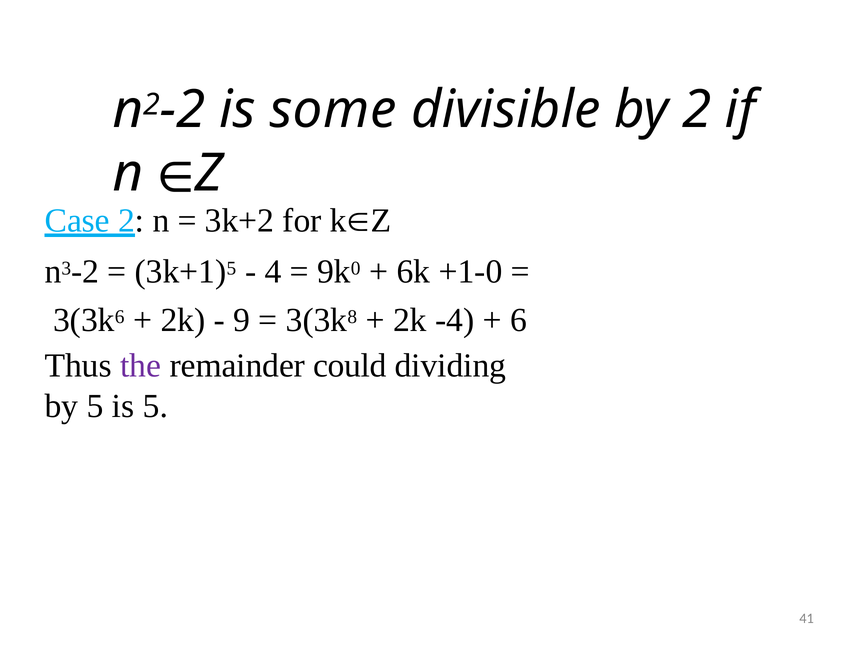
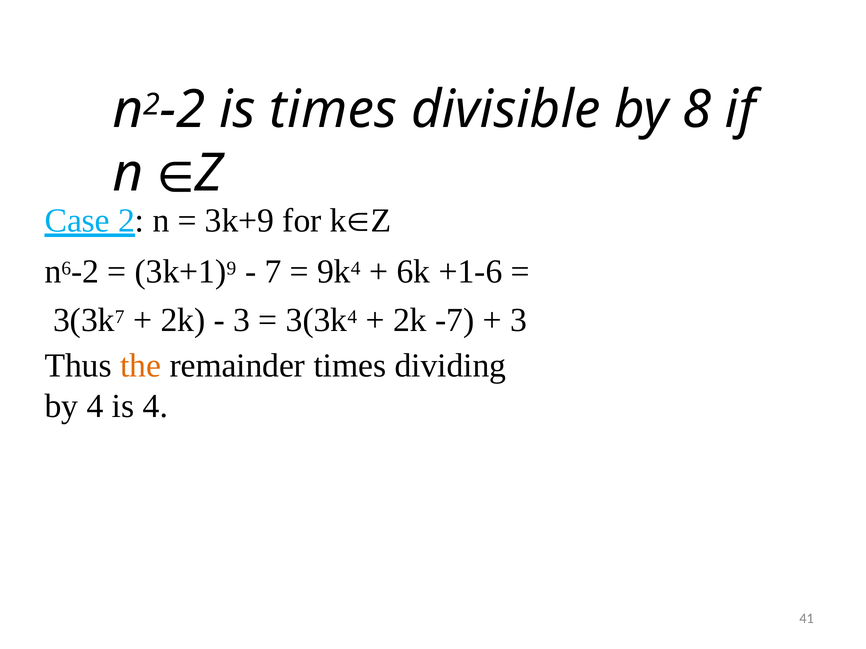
is some: some -> times
by 2: 2 -> 8
3k+2: 3k+2 -> 3k+9
3: 3 -> 6
5 at (231, 268): 5 -> 9
4 at (273, 272): 4 -> 7
0 at (356, 268): 0 -> 4
+1-0: +1-0 -> +1-6
6 at (120, 317): 6 -> 7
9 at (242, 320): 9 -> 3
8 at (352, 317): 8 -> 4
-4: -4 -> -7
6 at (518, 320): 6 -> 3
the colour: purple -> orange
remainder could: could -> times
by 5: 5 -> 4
is 5: 5 -> 4
